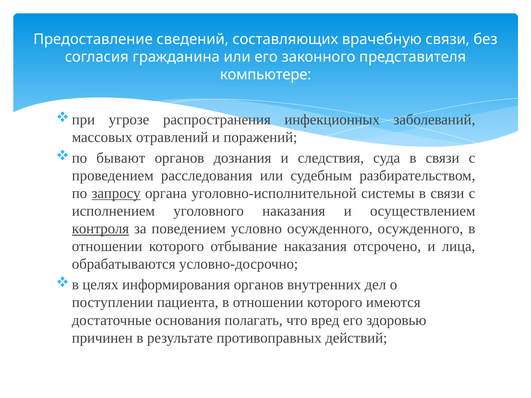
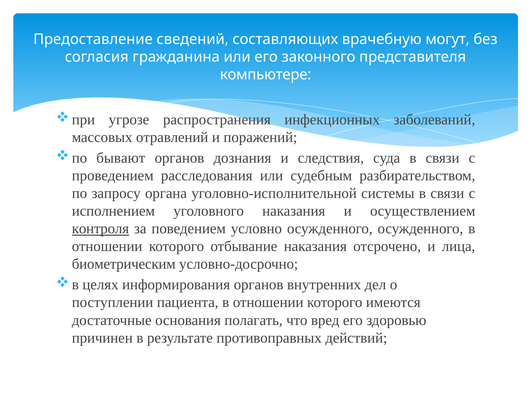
врачебную связи: связи -> могут
запросу underline: present -> none
обрабатываются: обрабатываются -> биометрическим
